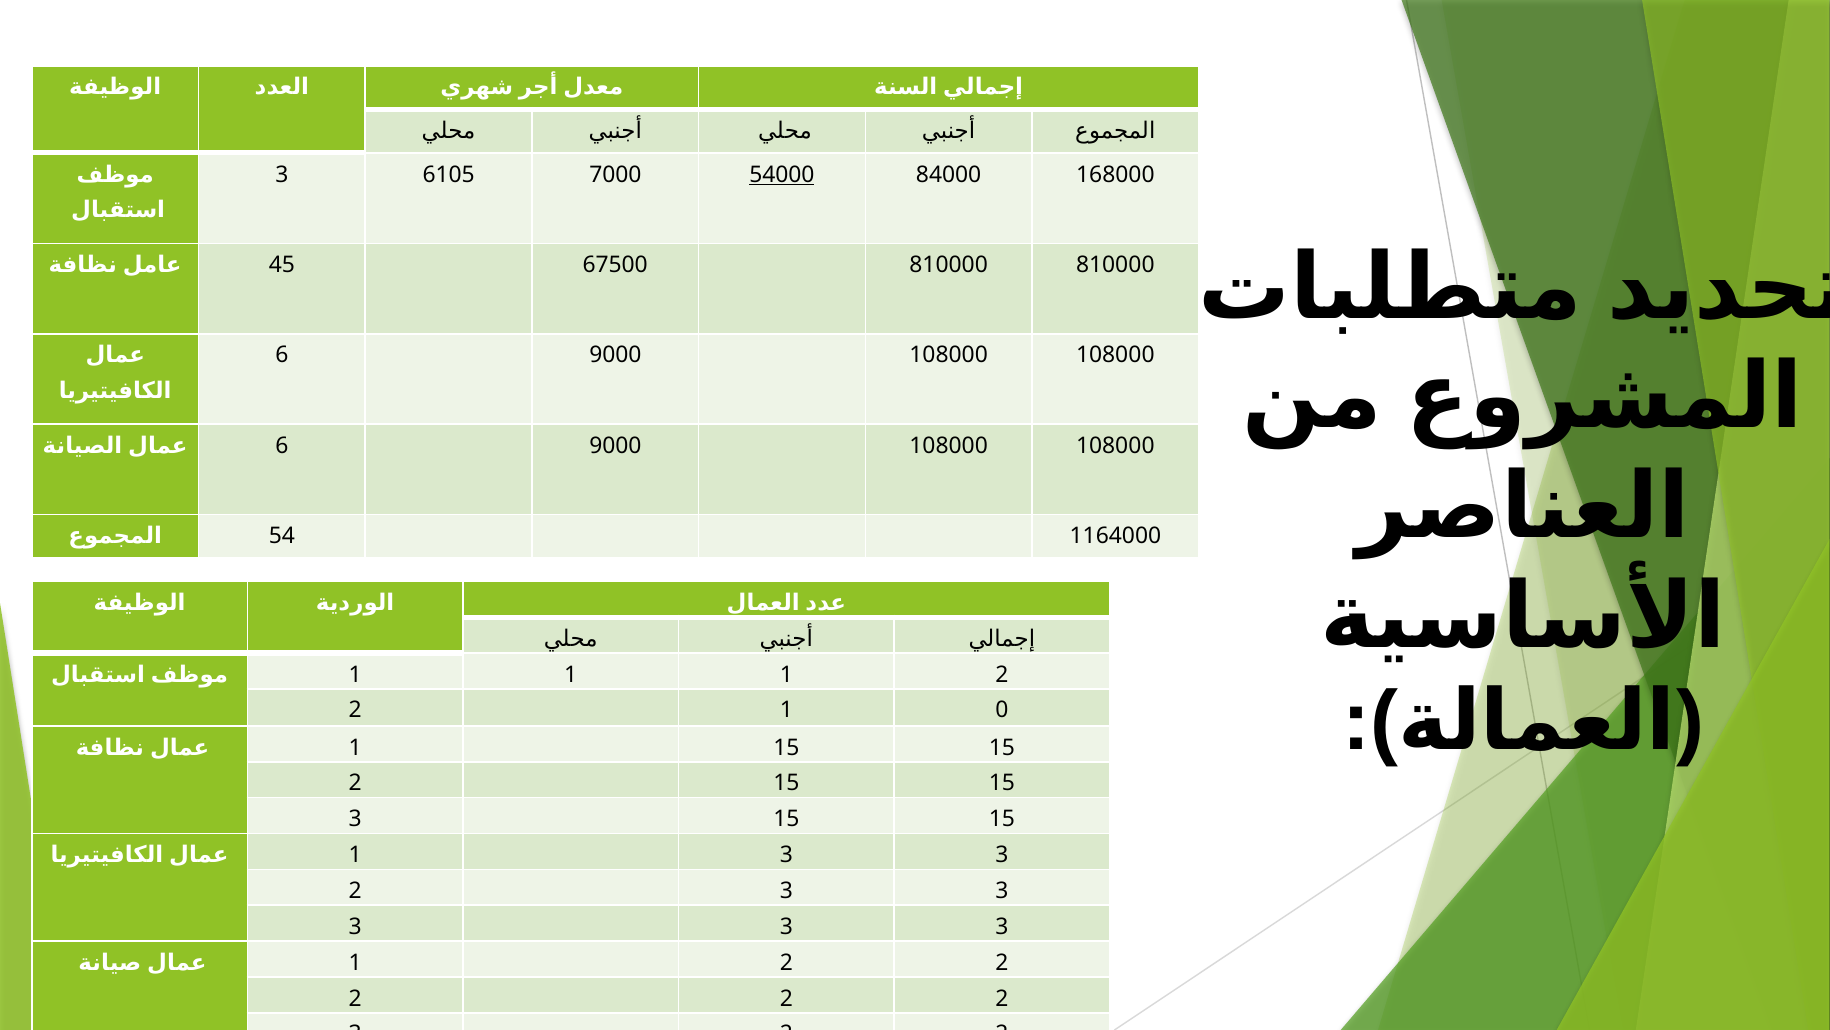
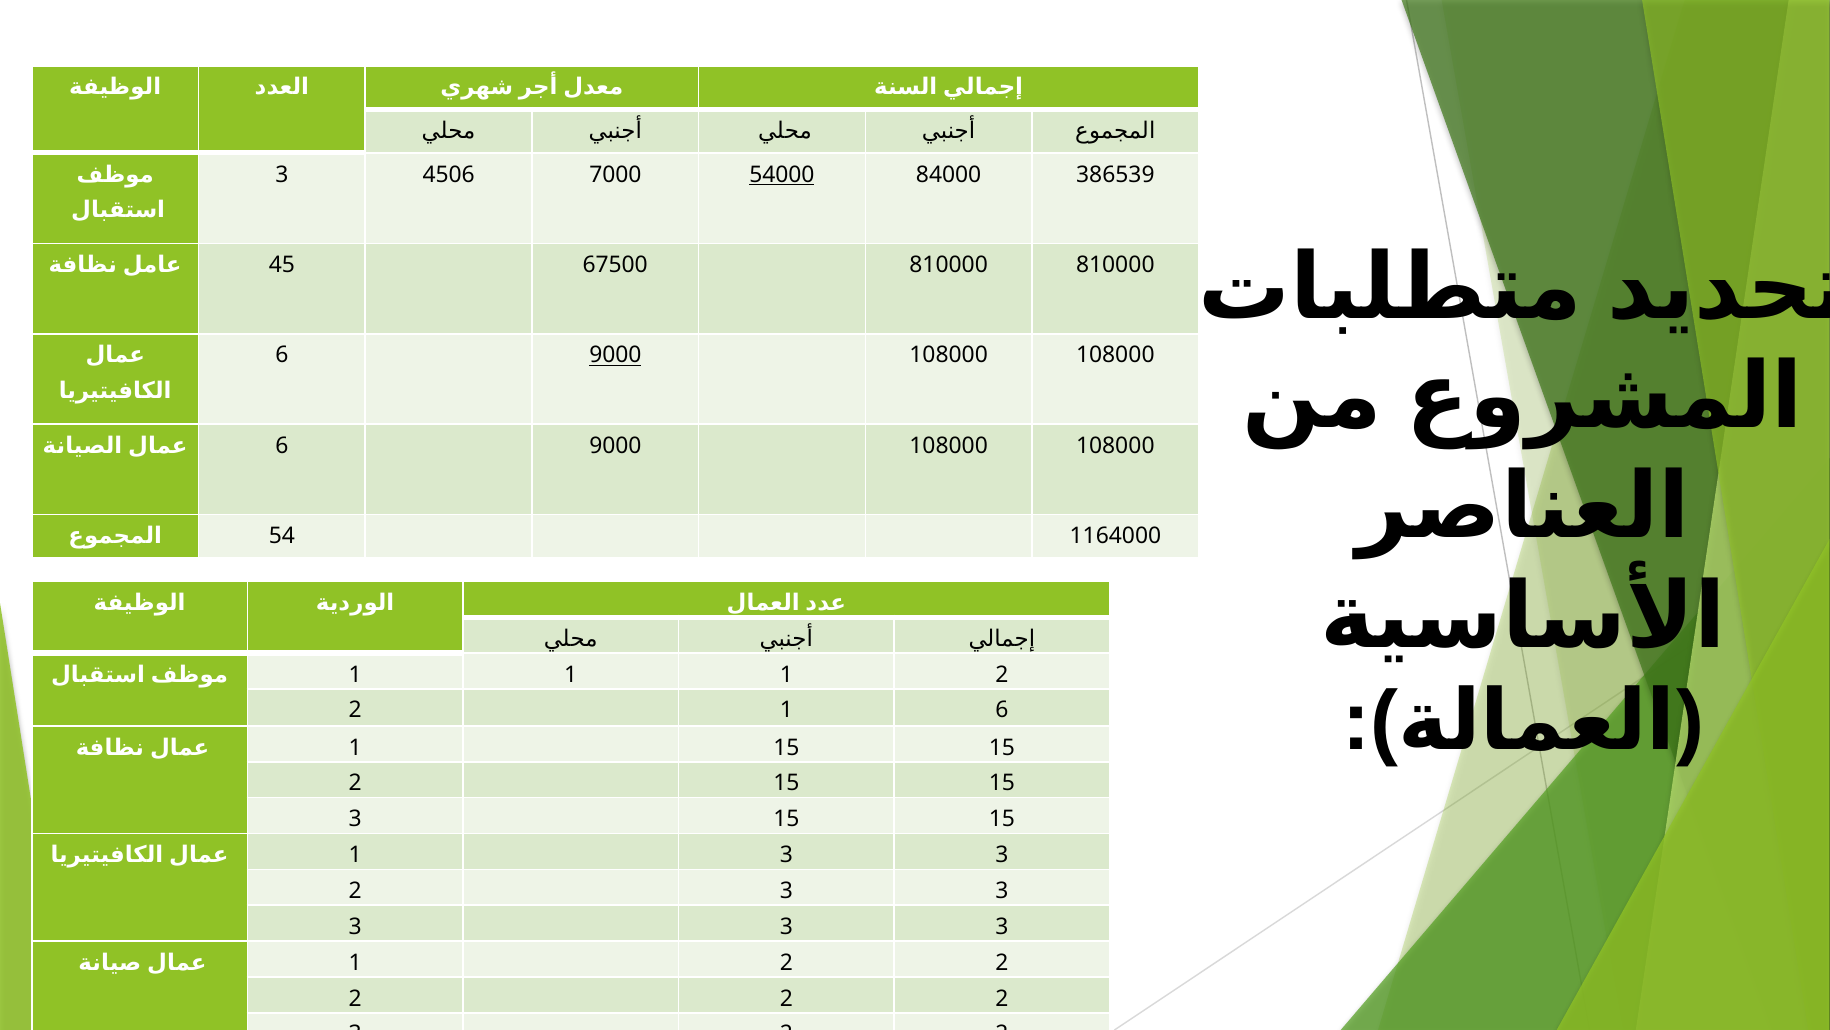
6105: 6105 -> 4506
168000: 168000 -> 386539
9000 at (615, 355) underline: none -> present
1 0: 0 -> 6
